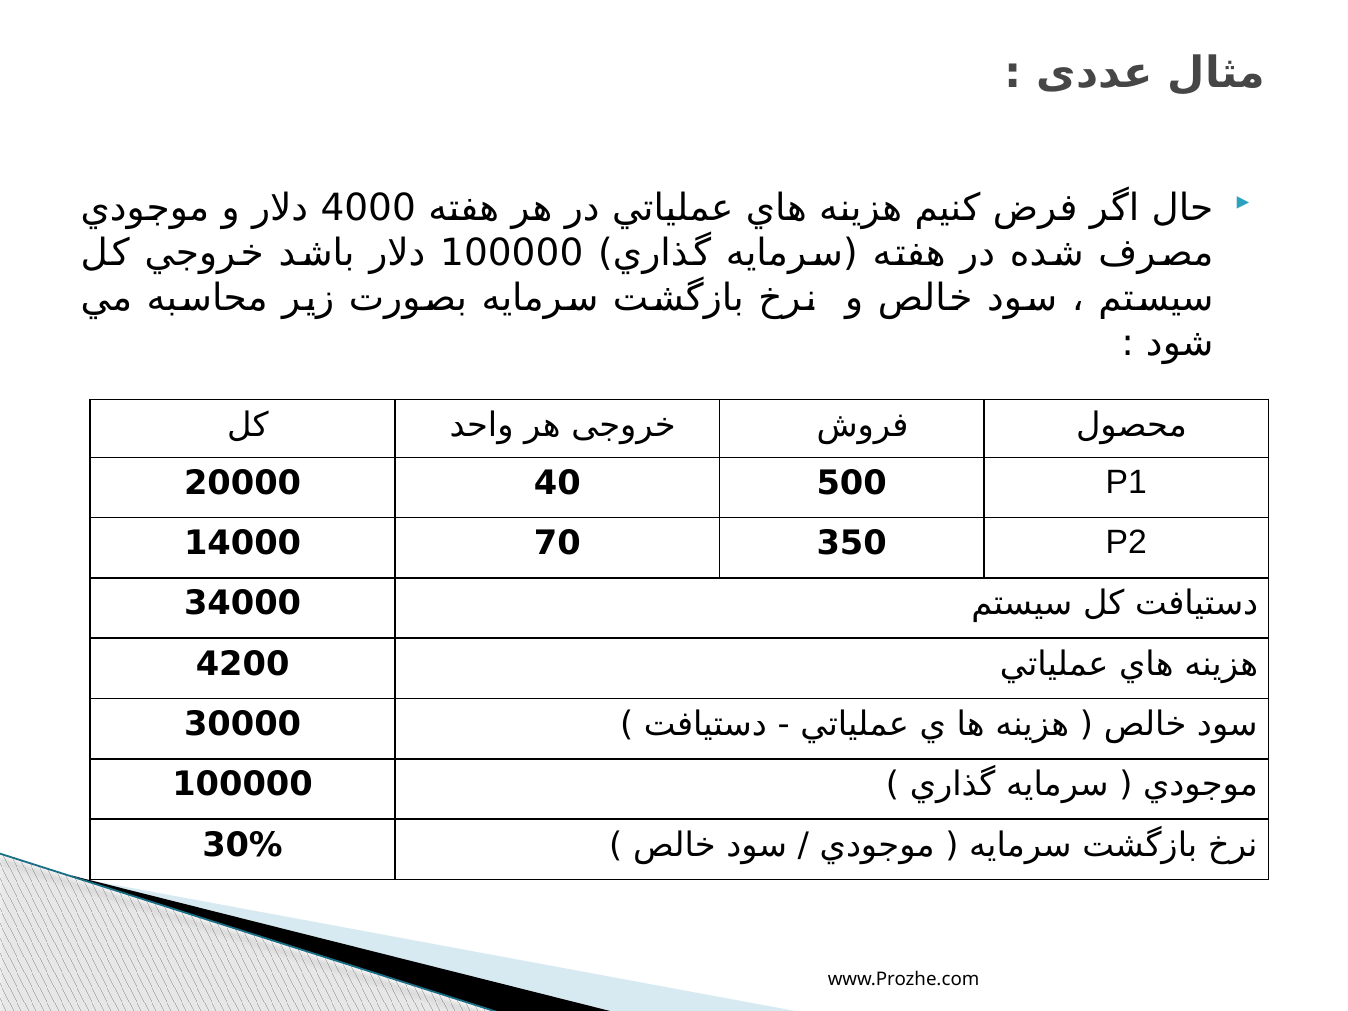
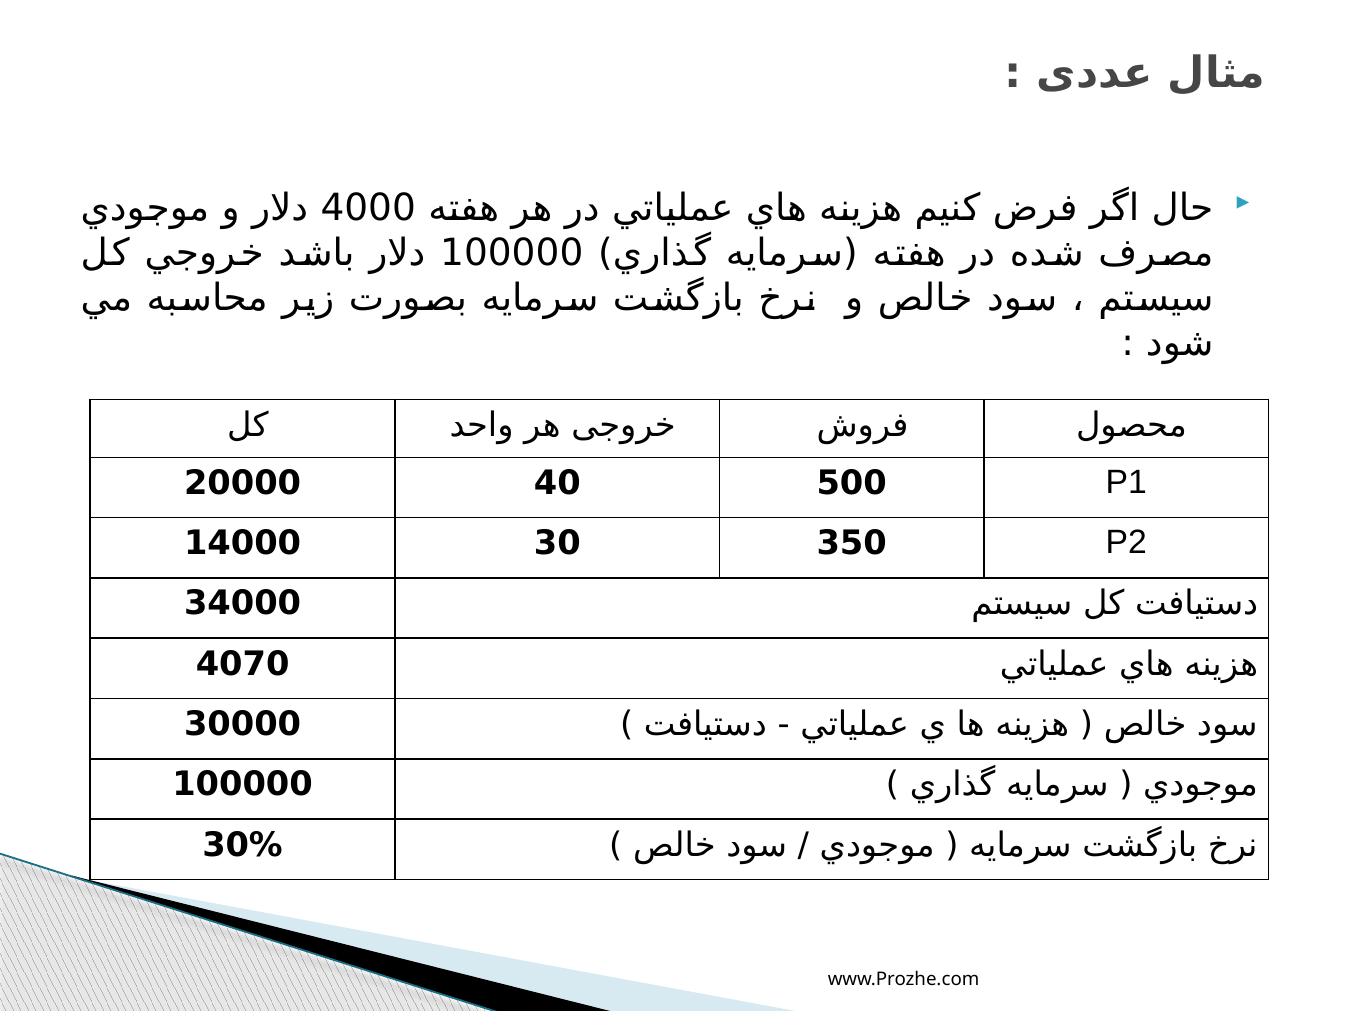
70: 70 -> 30
4200: 4200 -> 4070
